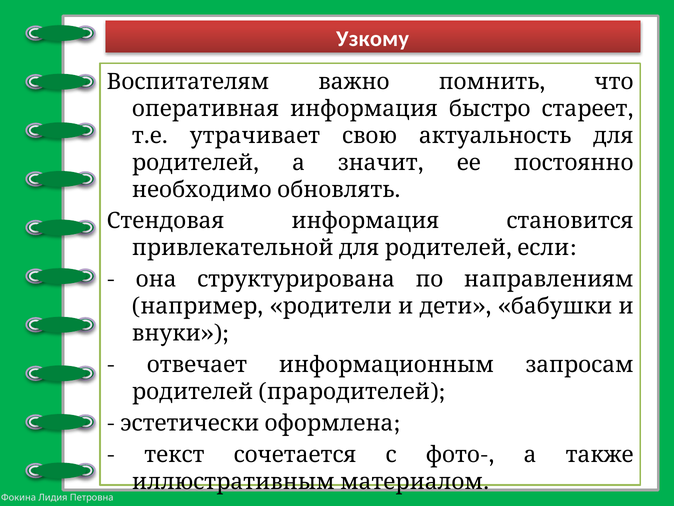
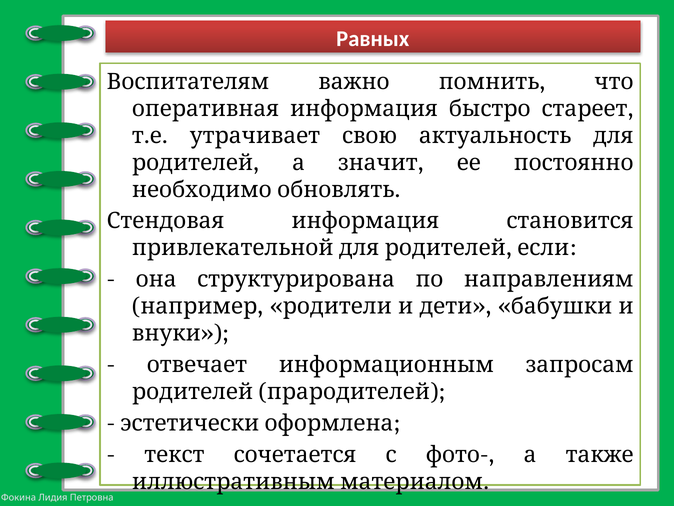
Узкому: Узкому -> Равных
